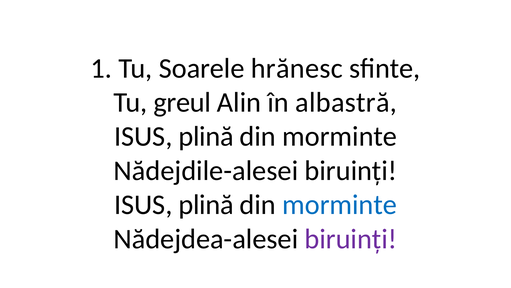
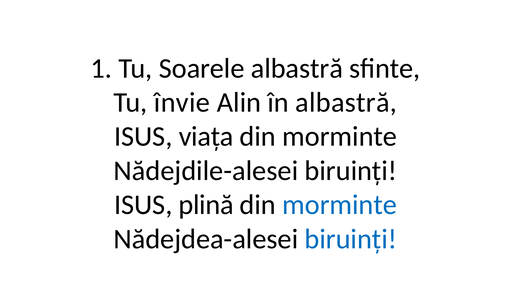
Soarele hrănesc: hrănesc -> albastră
greul: greul -> învie
plină at (206, 136): plină -> viața
biruinți at (351, 239) colour: purple -> blue
